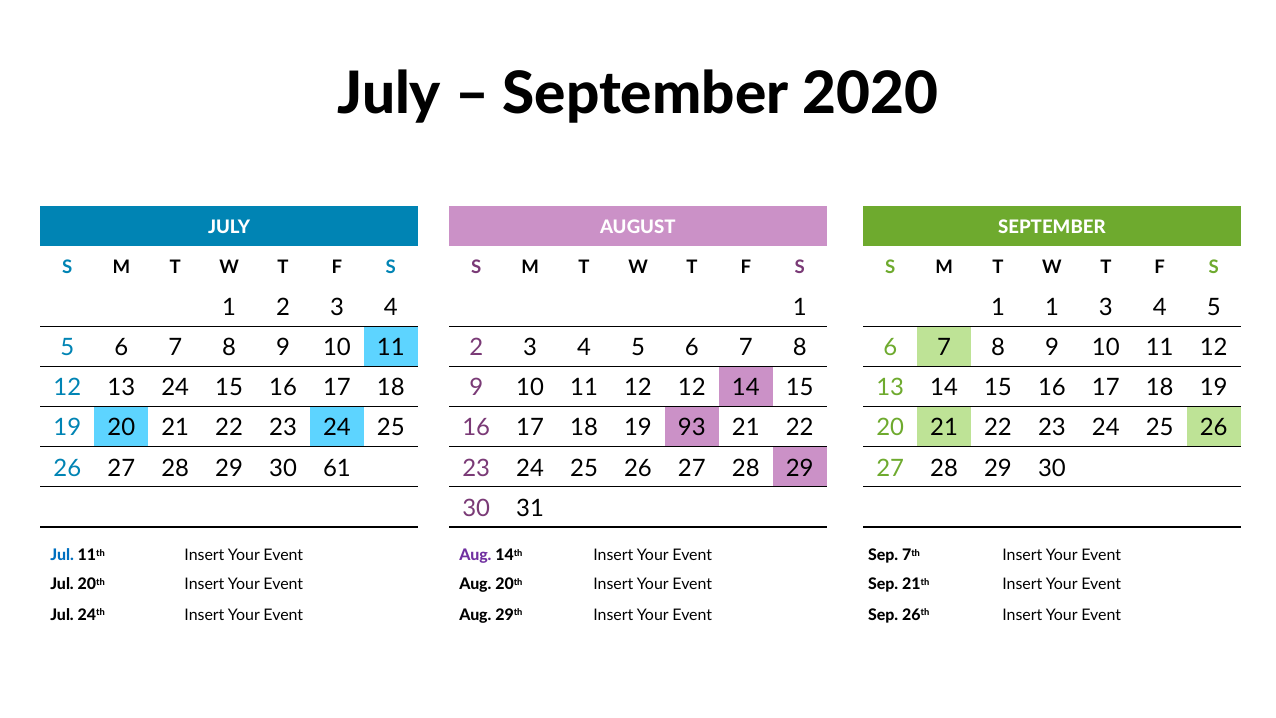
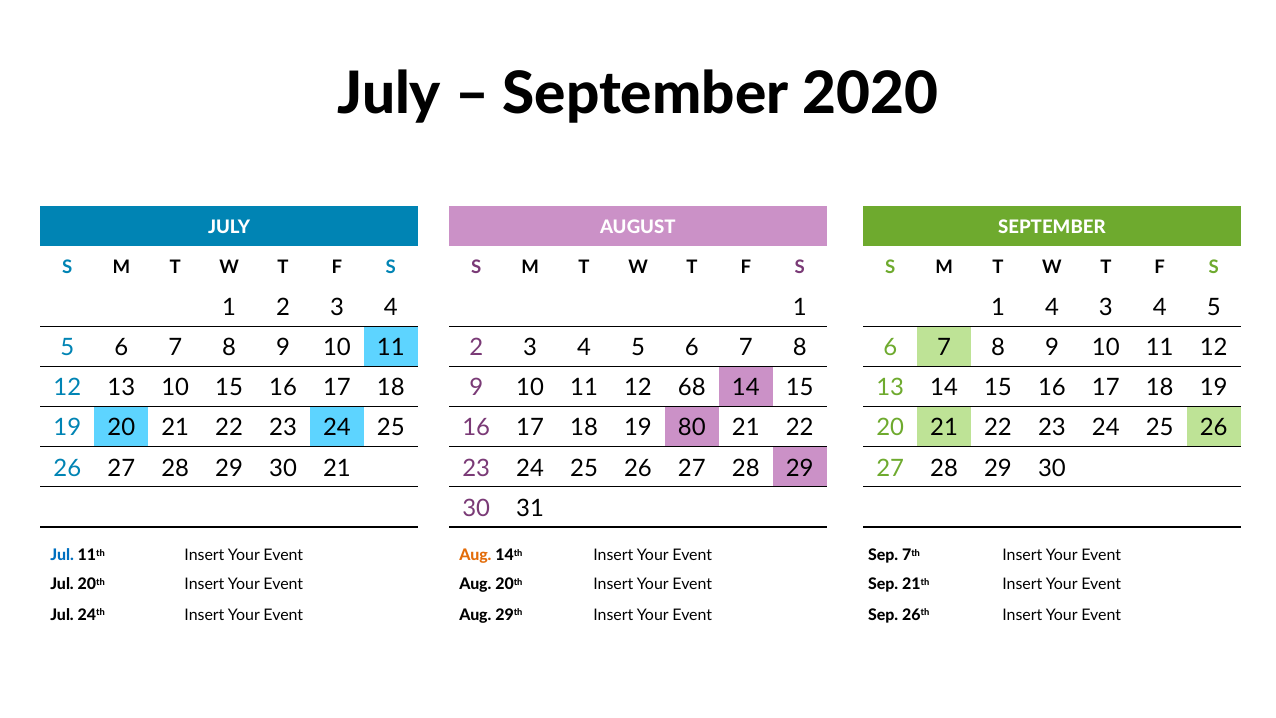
1 1: 1 -> 4
13 24: 24 -> 10
12 12: 12 -> 68
93: 93 -> 80
30 61: 61 -> 21
Aug at (475, 555) colour: purple -> orange
